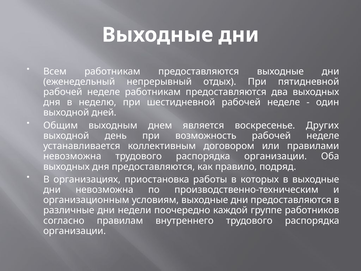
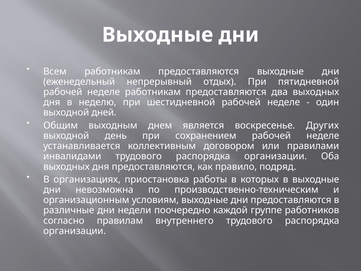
возможность: возможность -> сохранением
невозможна at (72, 156): невозможна -> инвалидами
